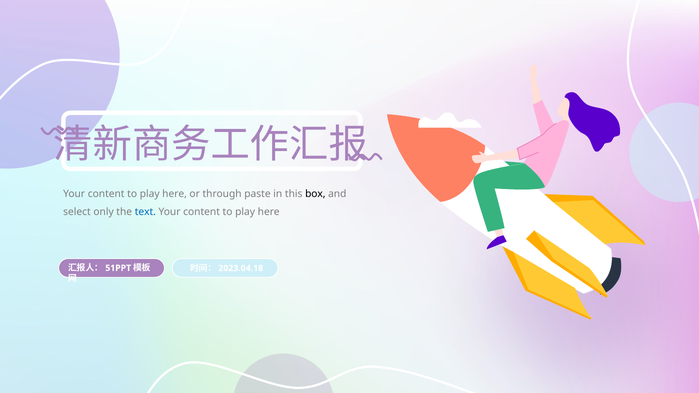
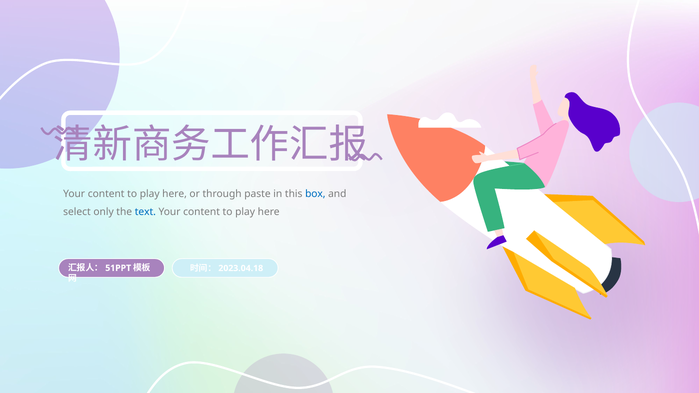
box colour: black -> blue
